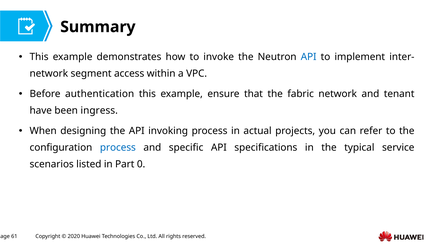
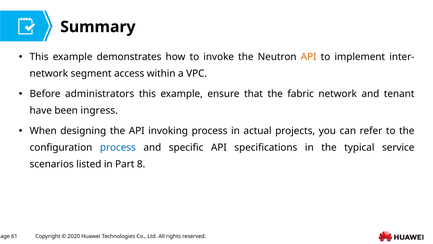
API at (309, 57) colour: blue -> orange
authentication: authentication -> administrators
0: 0 -> 8
